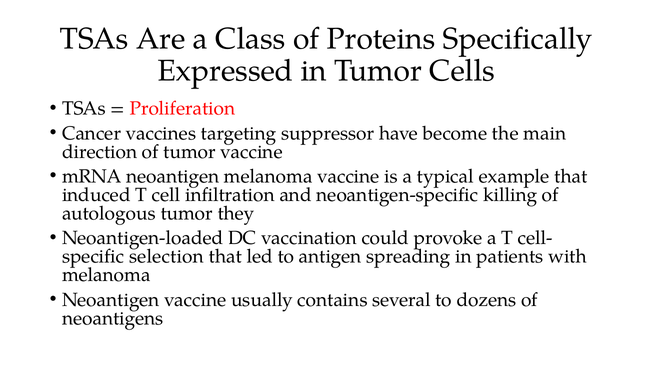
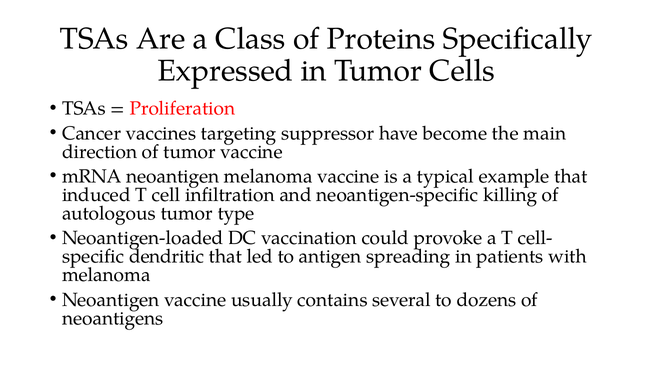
they: they -> type
selection: selection -> dendritic
